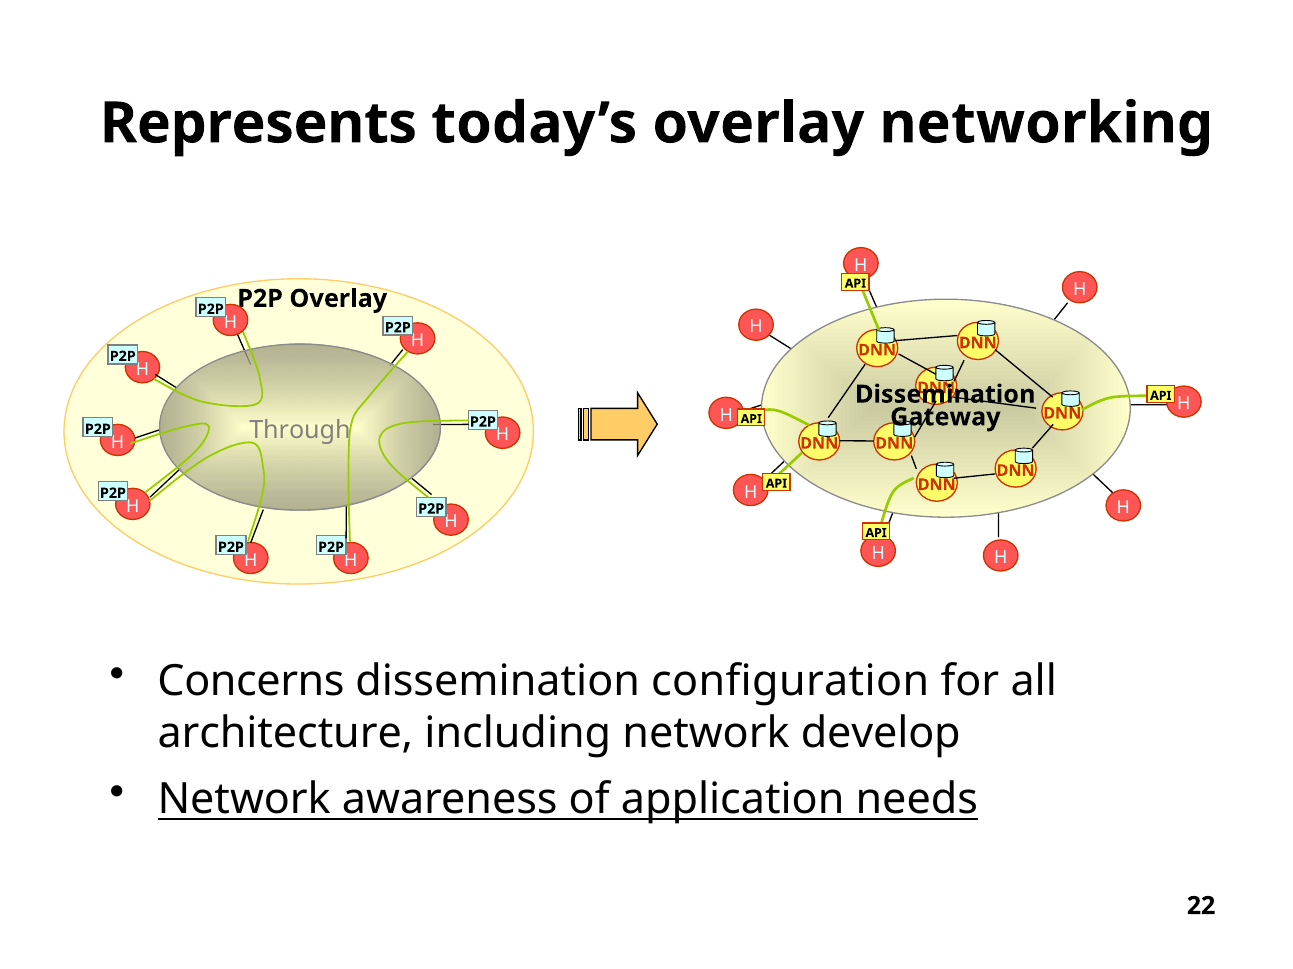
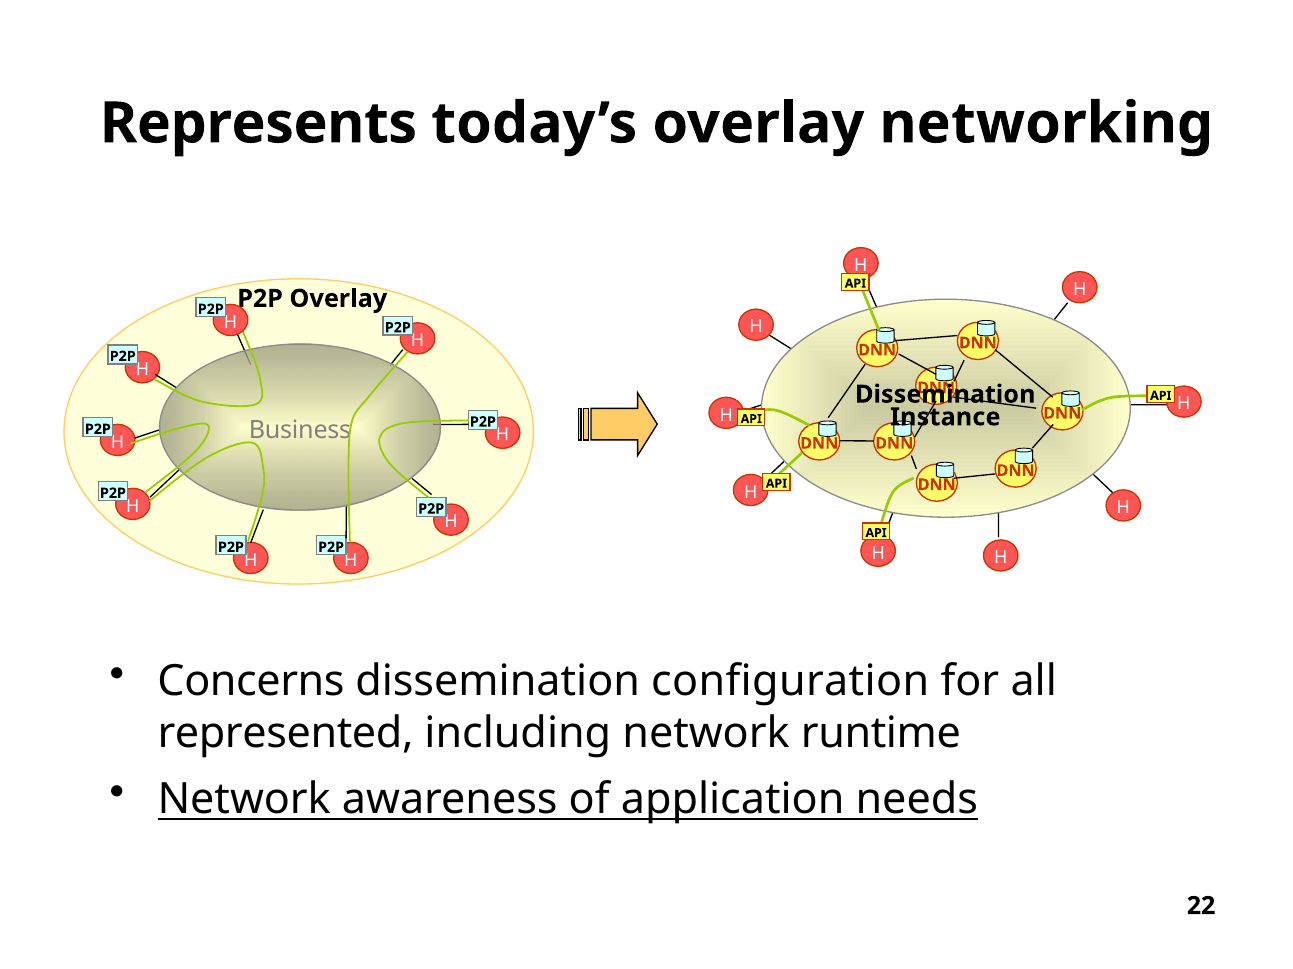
Gateway: Gateway -> Instance
Through: Through -> Business
architecture: architecture -> represented
develop: develop -> runtime
